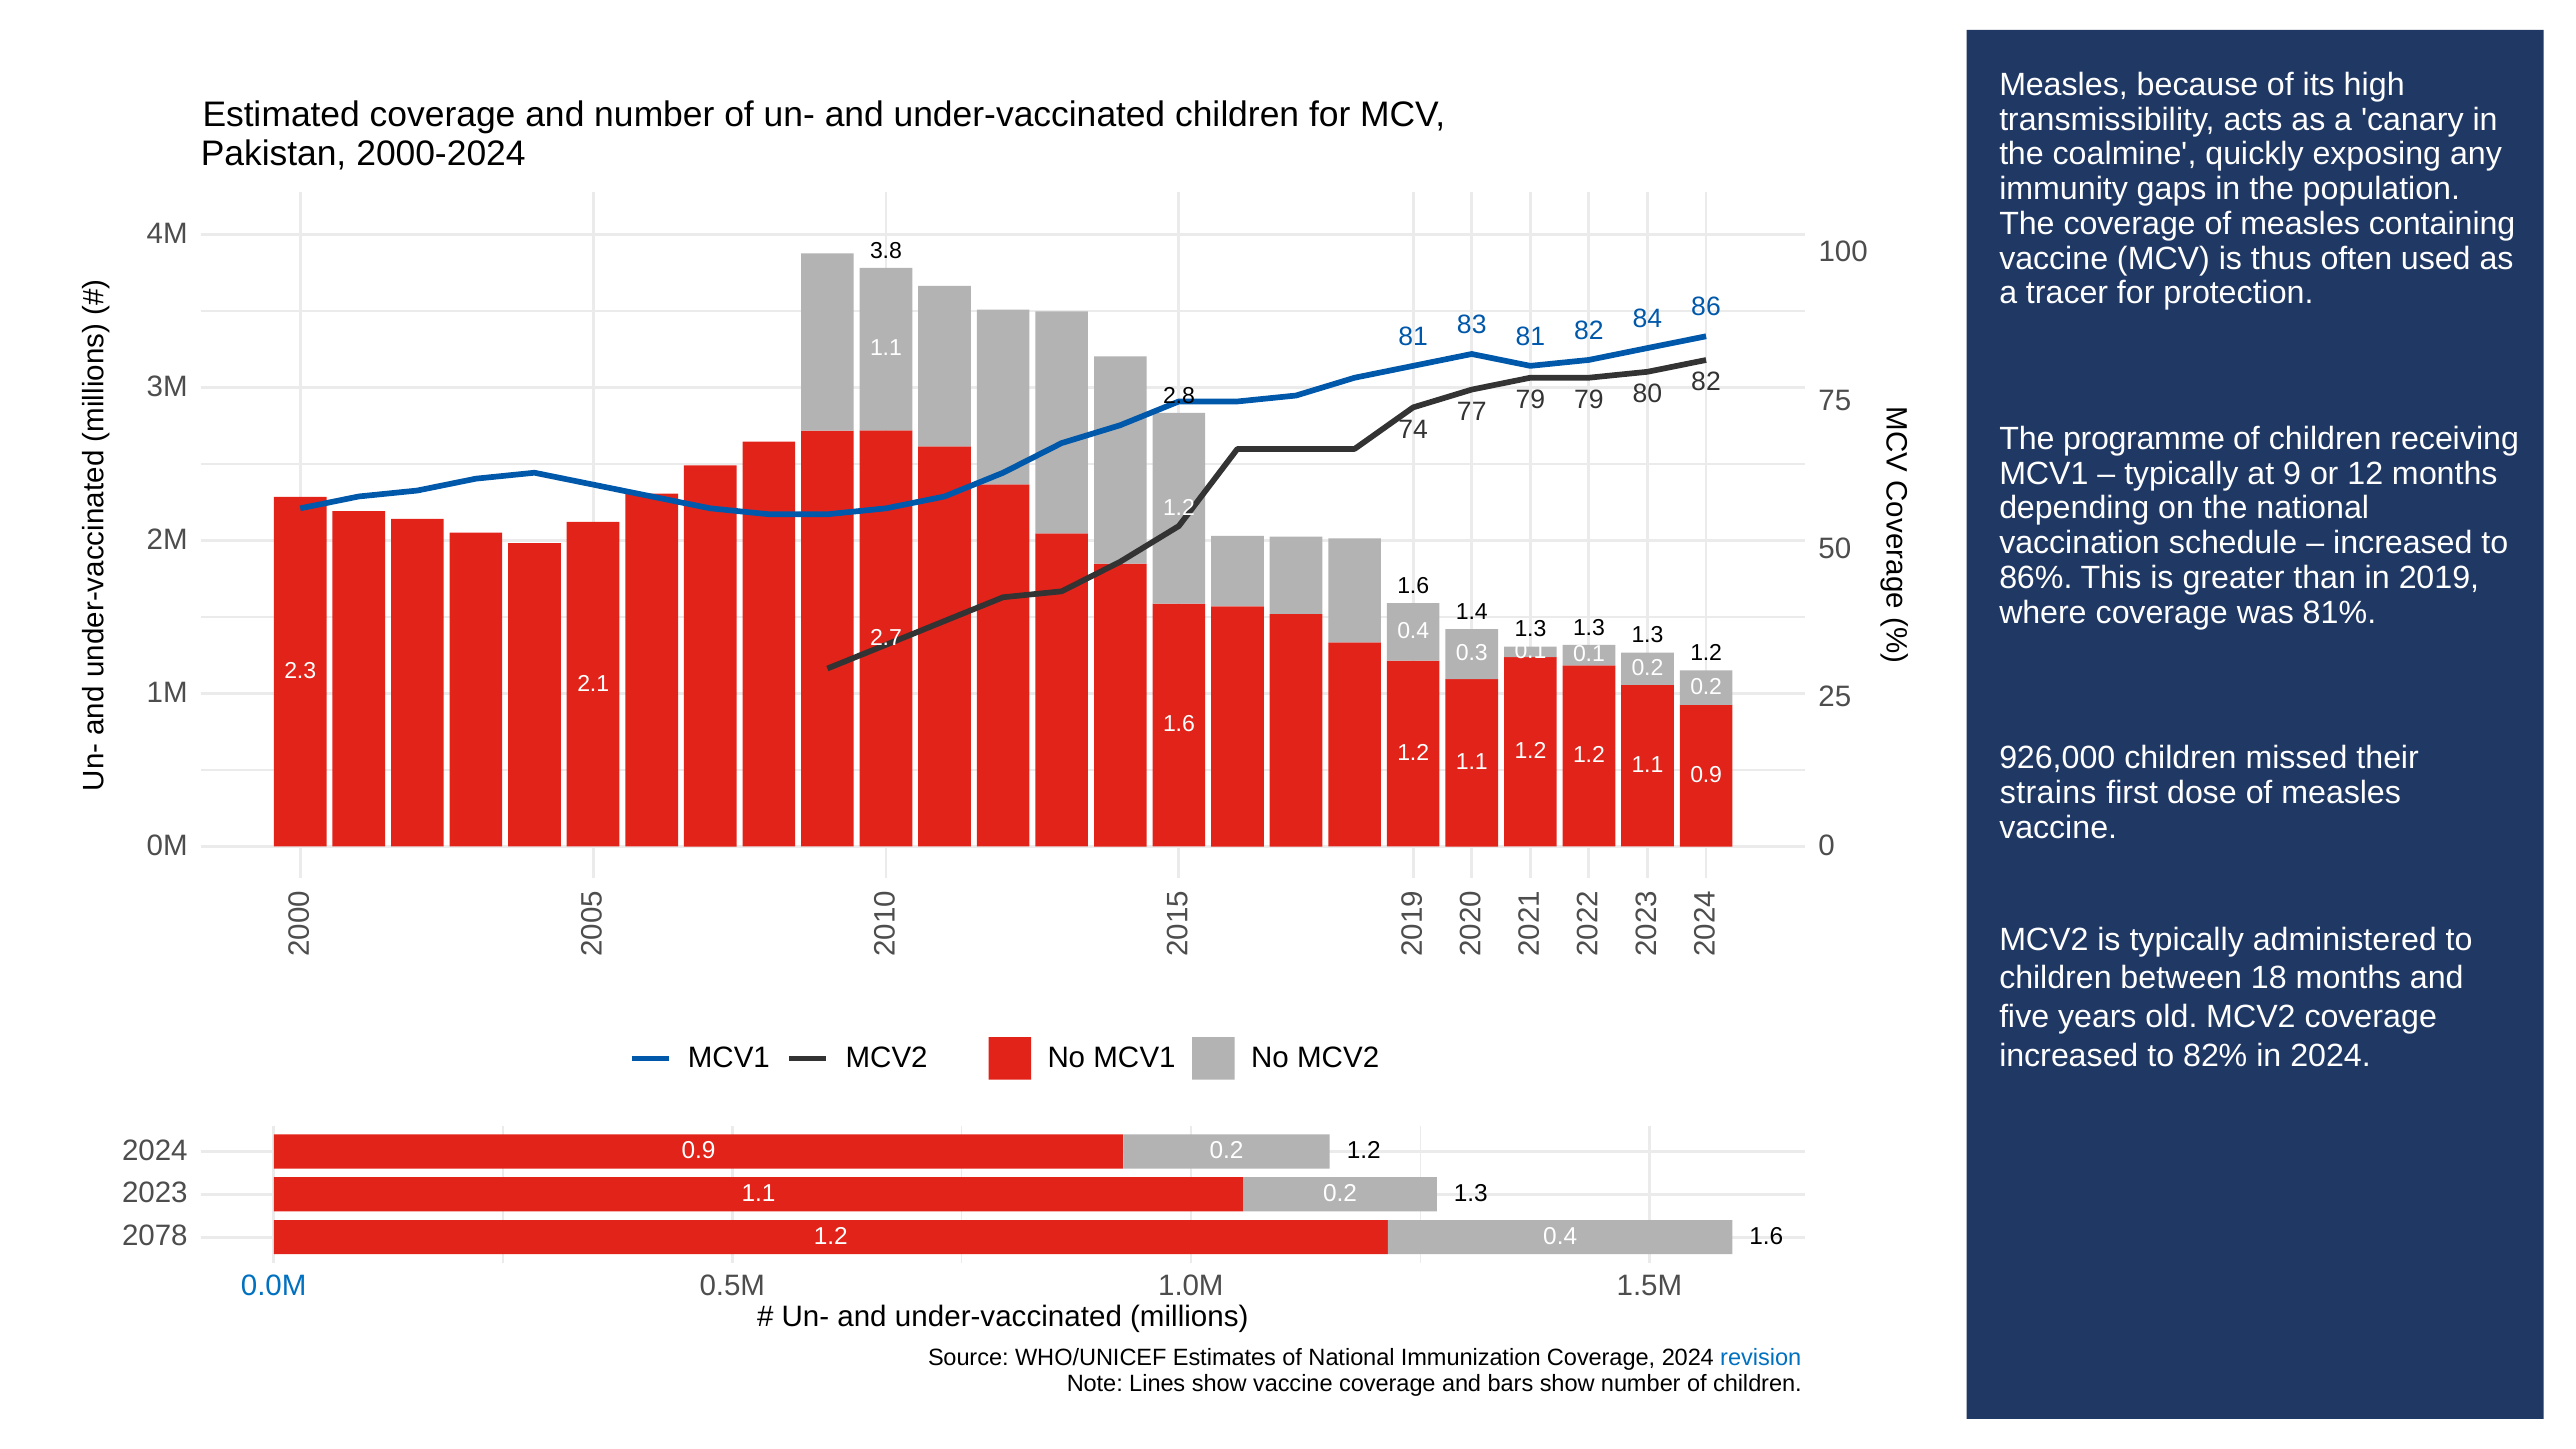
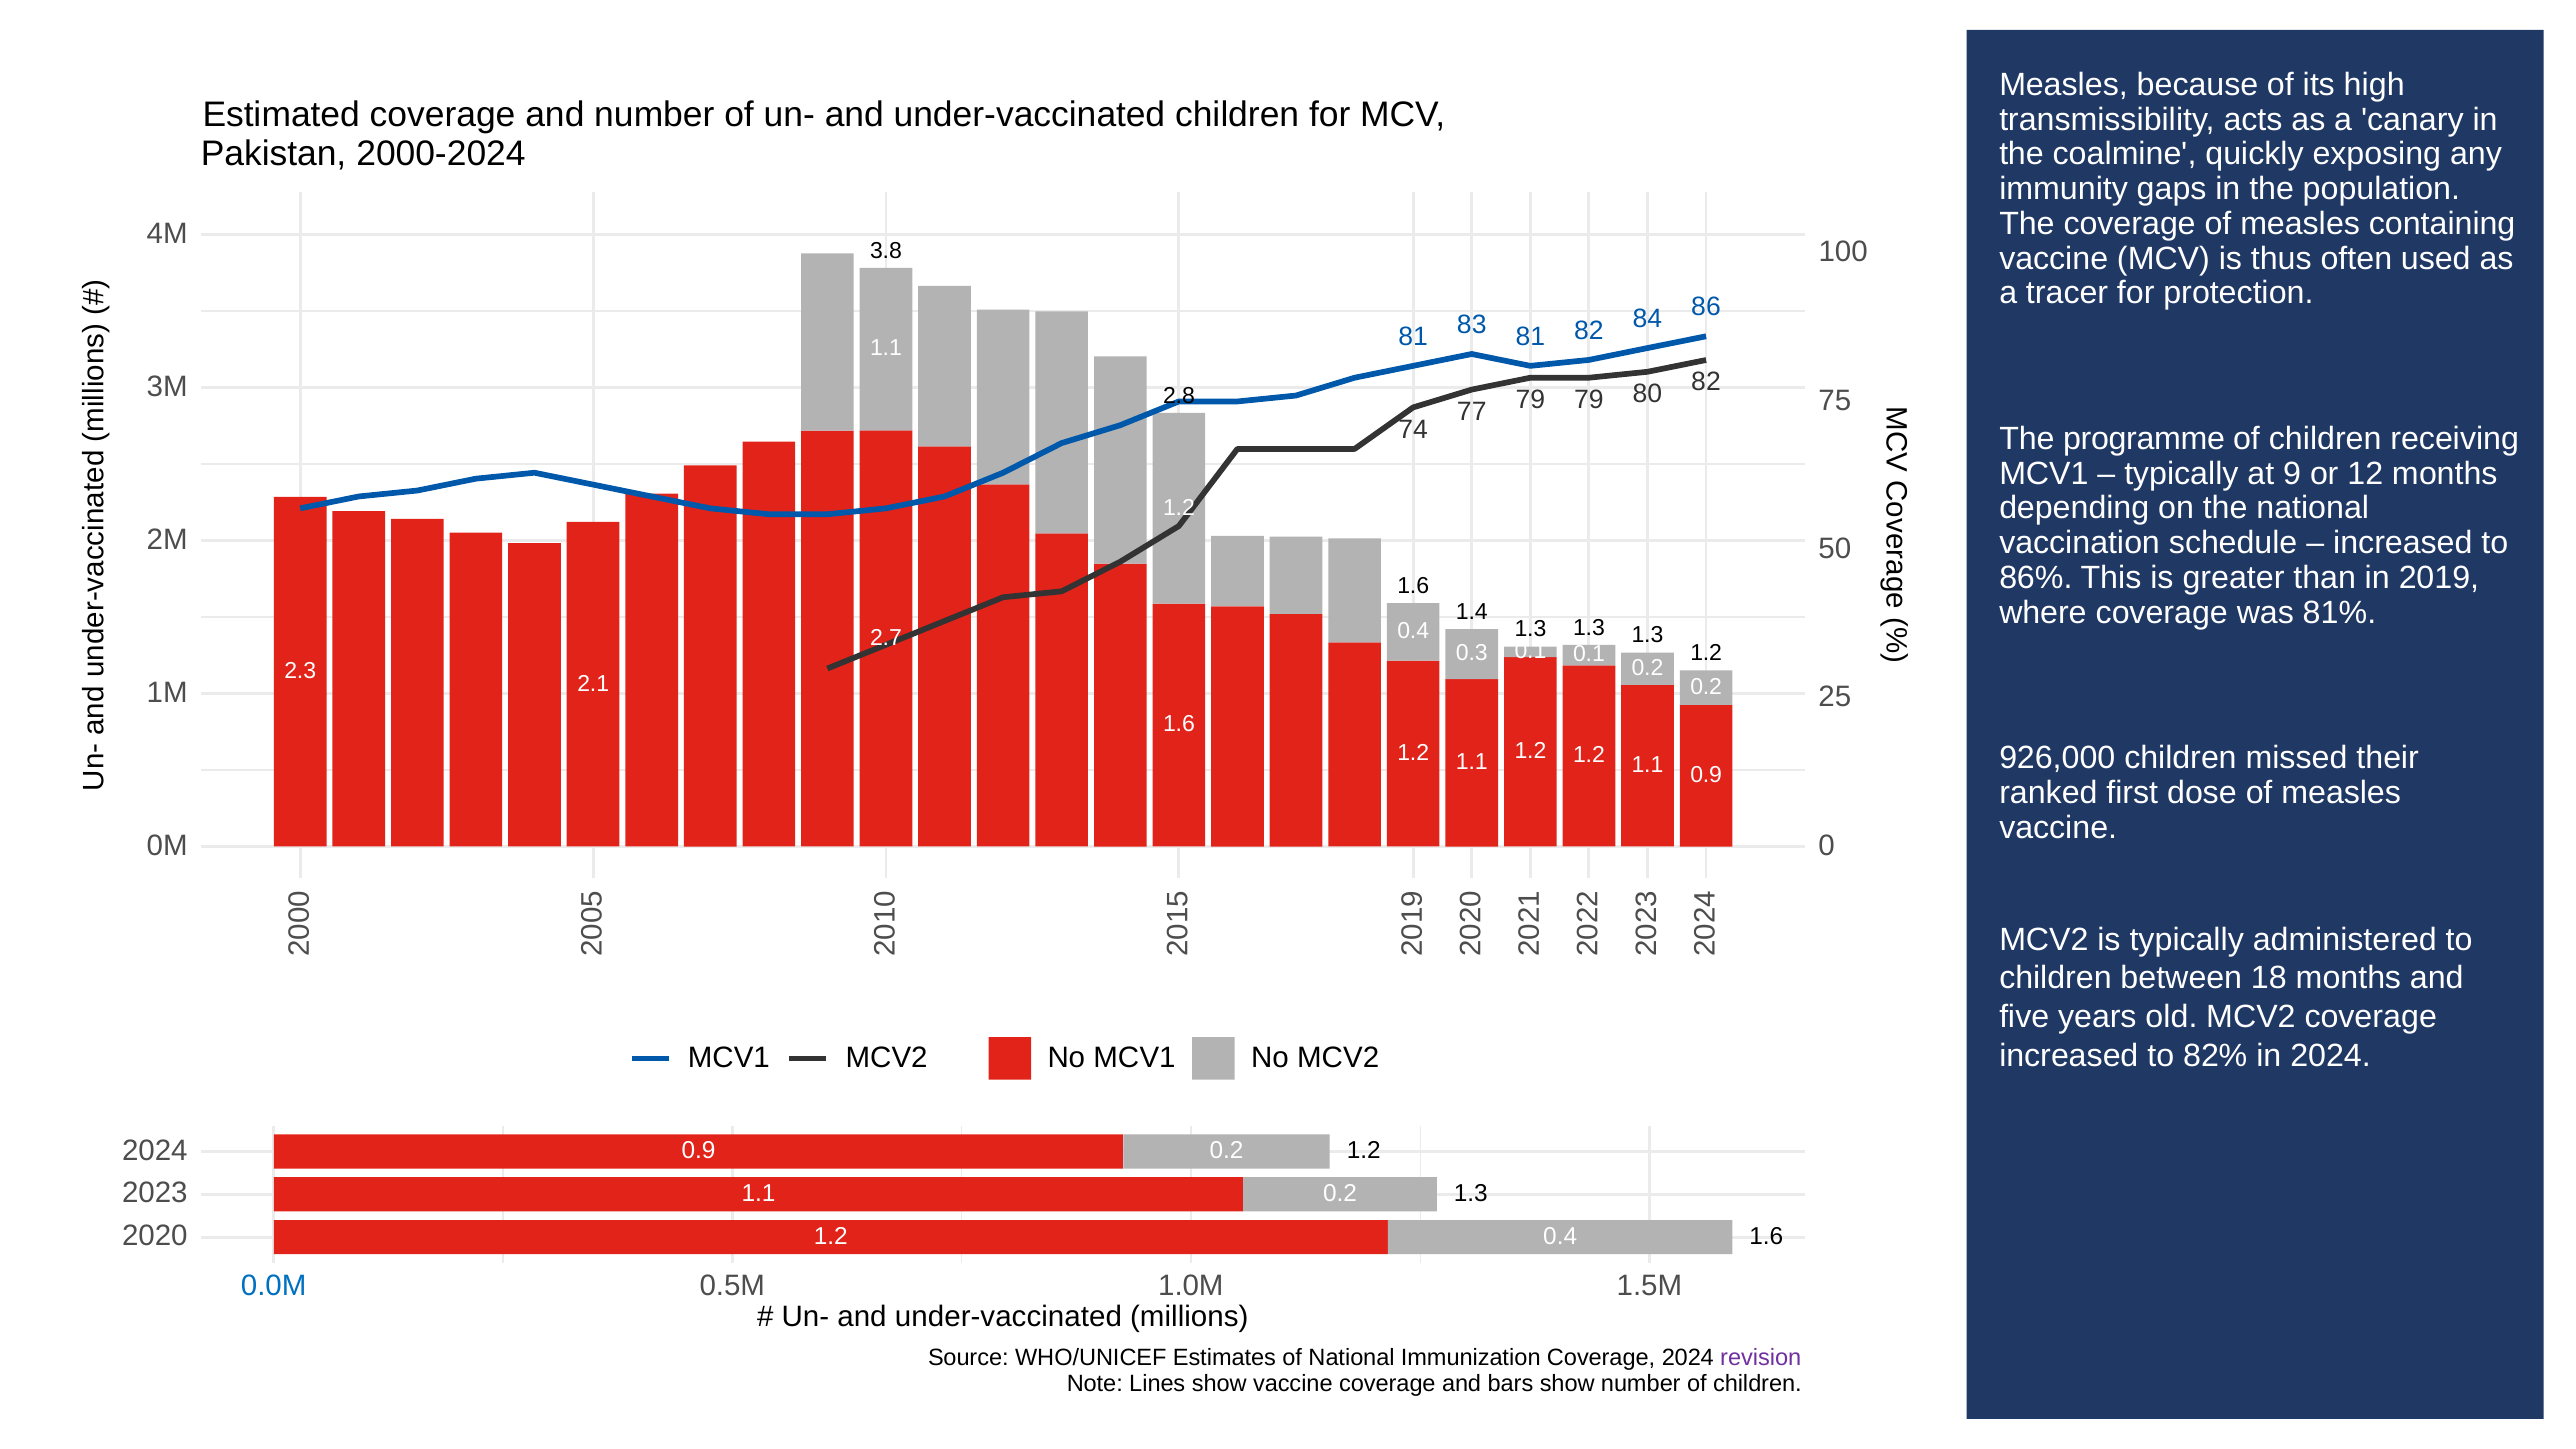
strains: strains -> ranked
2078: 2078 -> 2020
revision at (1761, 1358) colour: blue -> purple
